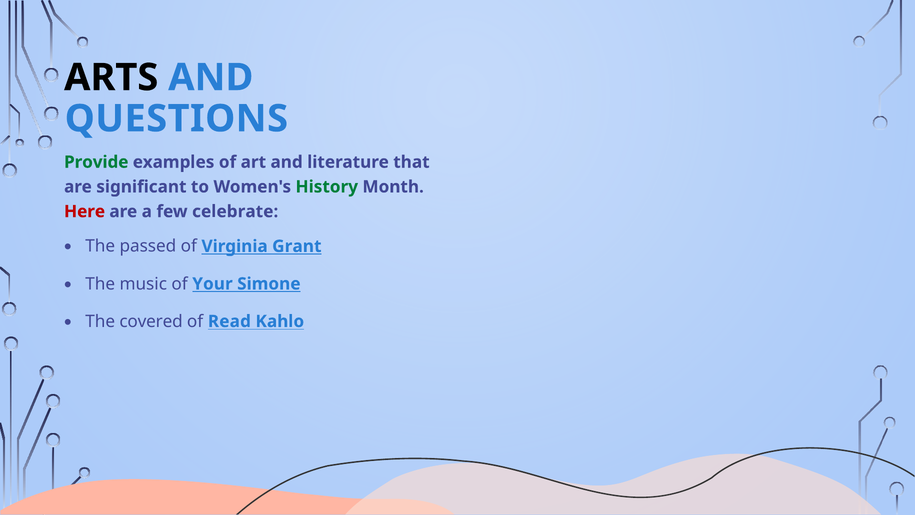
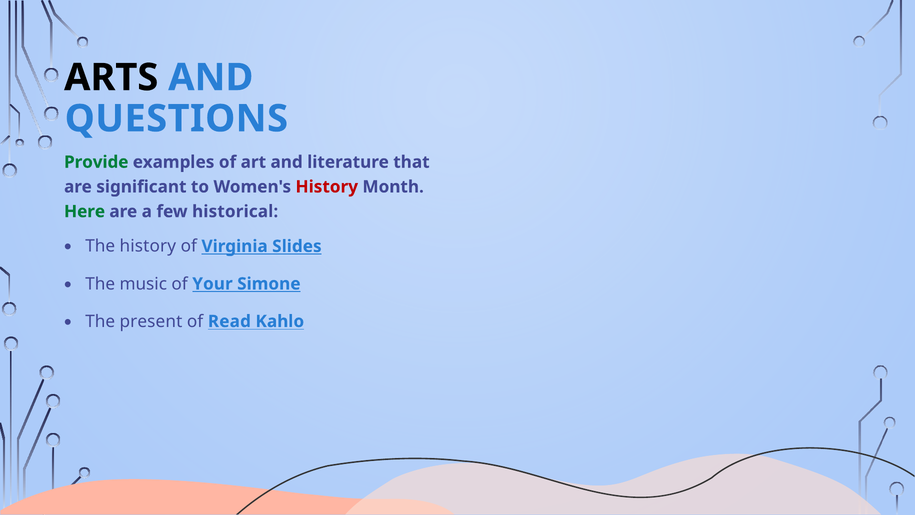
History at (327, 187) colour: green -> red
Here colour: red -> green
celebrate: celebrate -> historical
The passed: passed -> history
Grant: Grant -> Slides
covered: covered -> present
